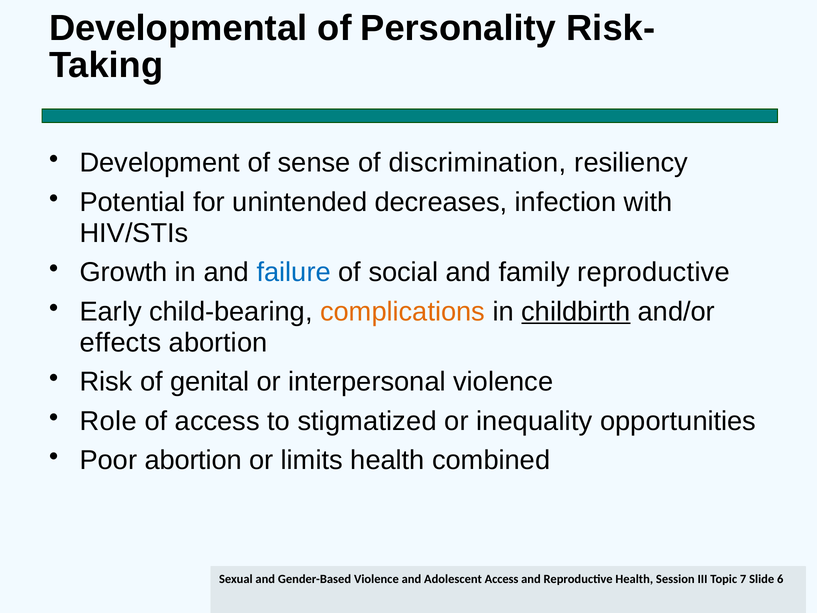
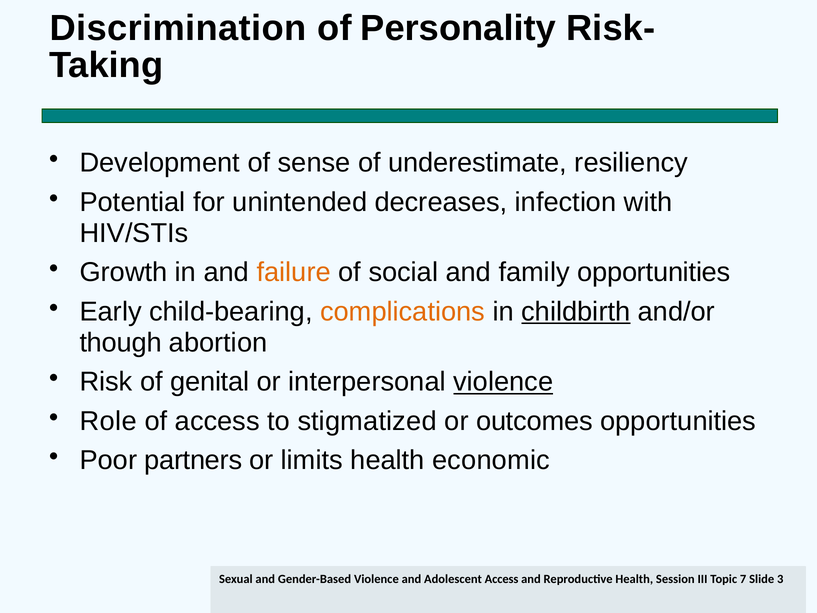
Developmental: Developmental -> Discrimination
discrimination: discrimination -> underestimate
failure colour: blue -> orange
family reproductive: reproductive -> opportunities
effects: effects -> though
violence at (503, 382) underline: none -> present
inequality: inequality -> outcomes
Poor abortion: abortion -> partners
combined: combined -> economic
6: 6 -> 3
